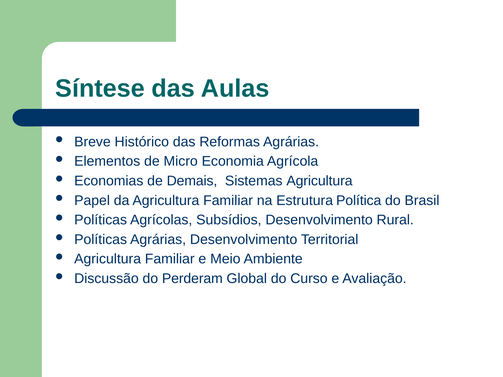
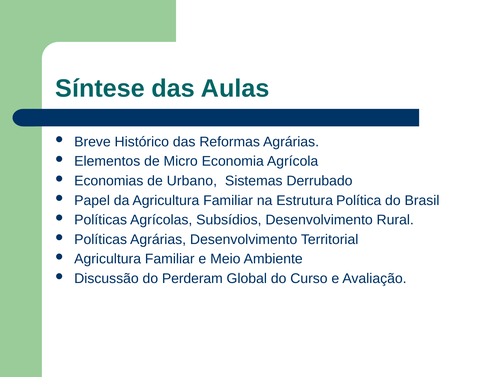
Demais: Demais -> Urbano
Sistemas Agricultura: Agricultura -> Derrubado
